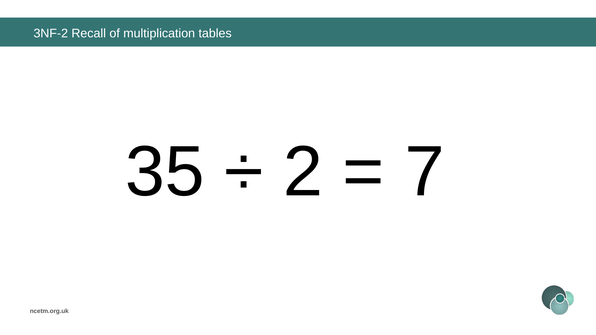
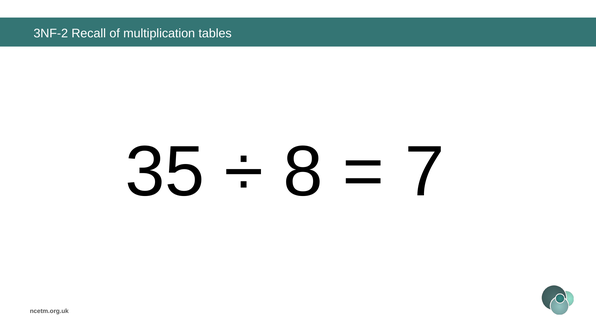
2: 2 -> 8
